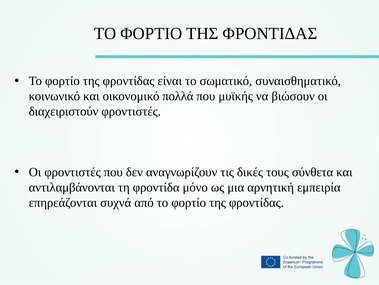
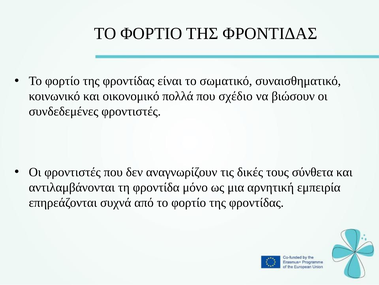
μυϊκής: μυϊκής -> σχέδιο
διαχειριστούν: διαχειριστούν -> συνδεδεμένες
